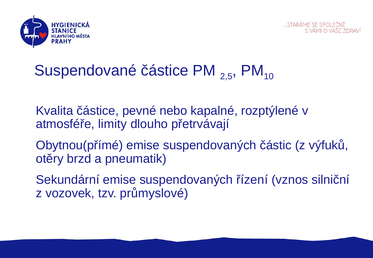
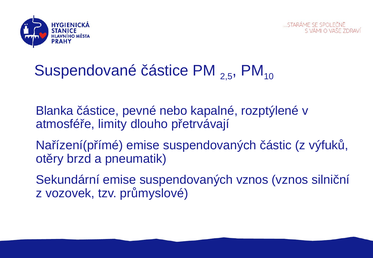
Kvalita: Kvalita -> Blanka
Obytnou(přímé: Obytnou(přímé -> Nařízení(přímé
suspendovaných řízení: řízení -> vznos
